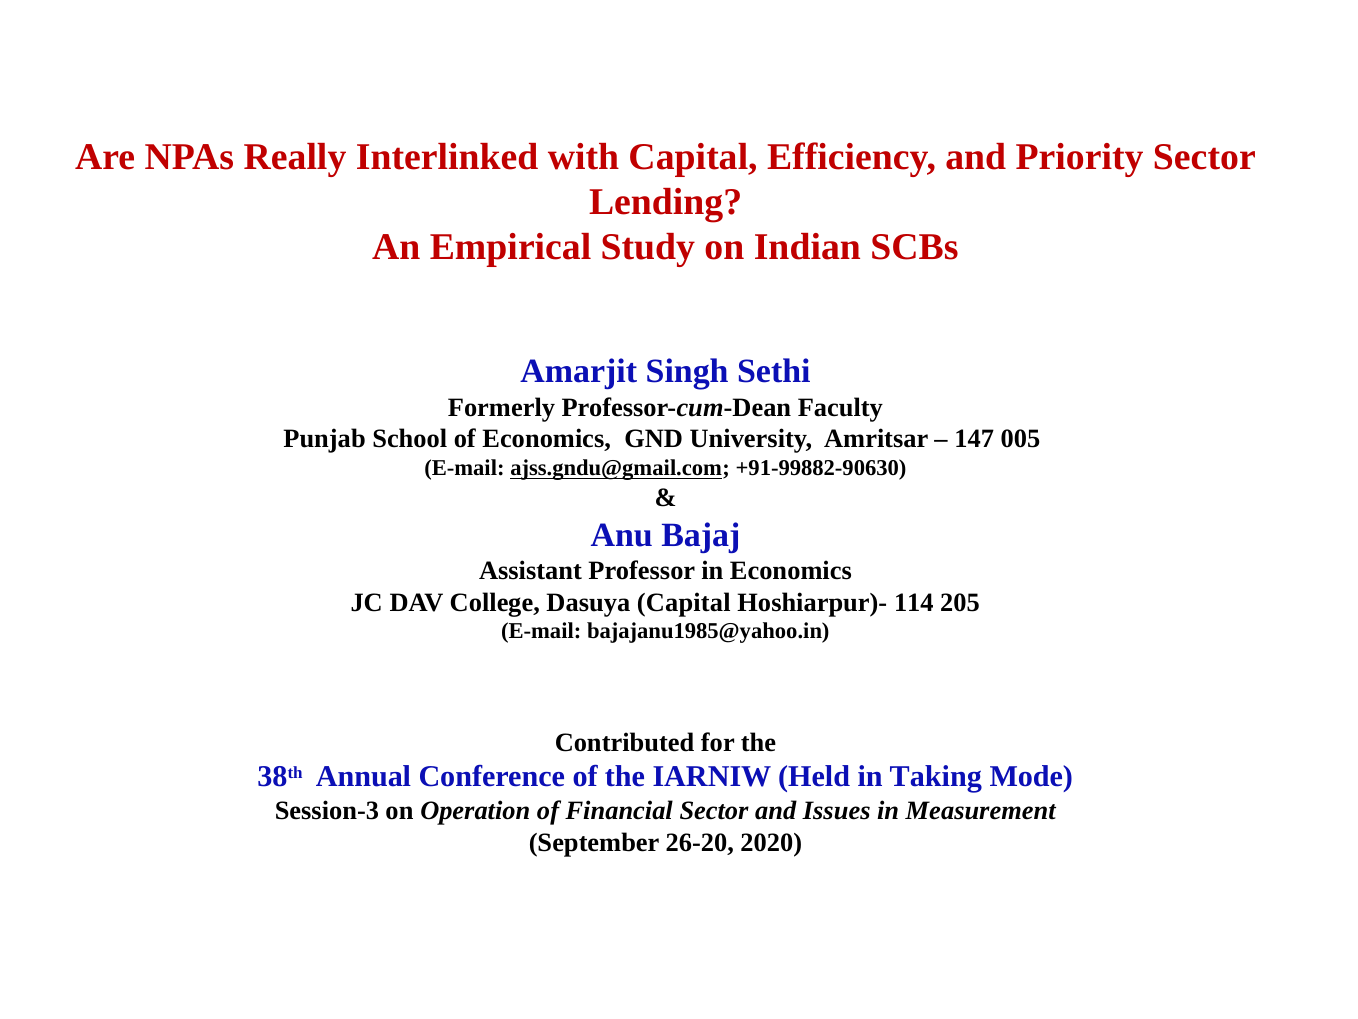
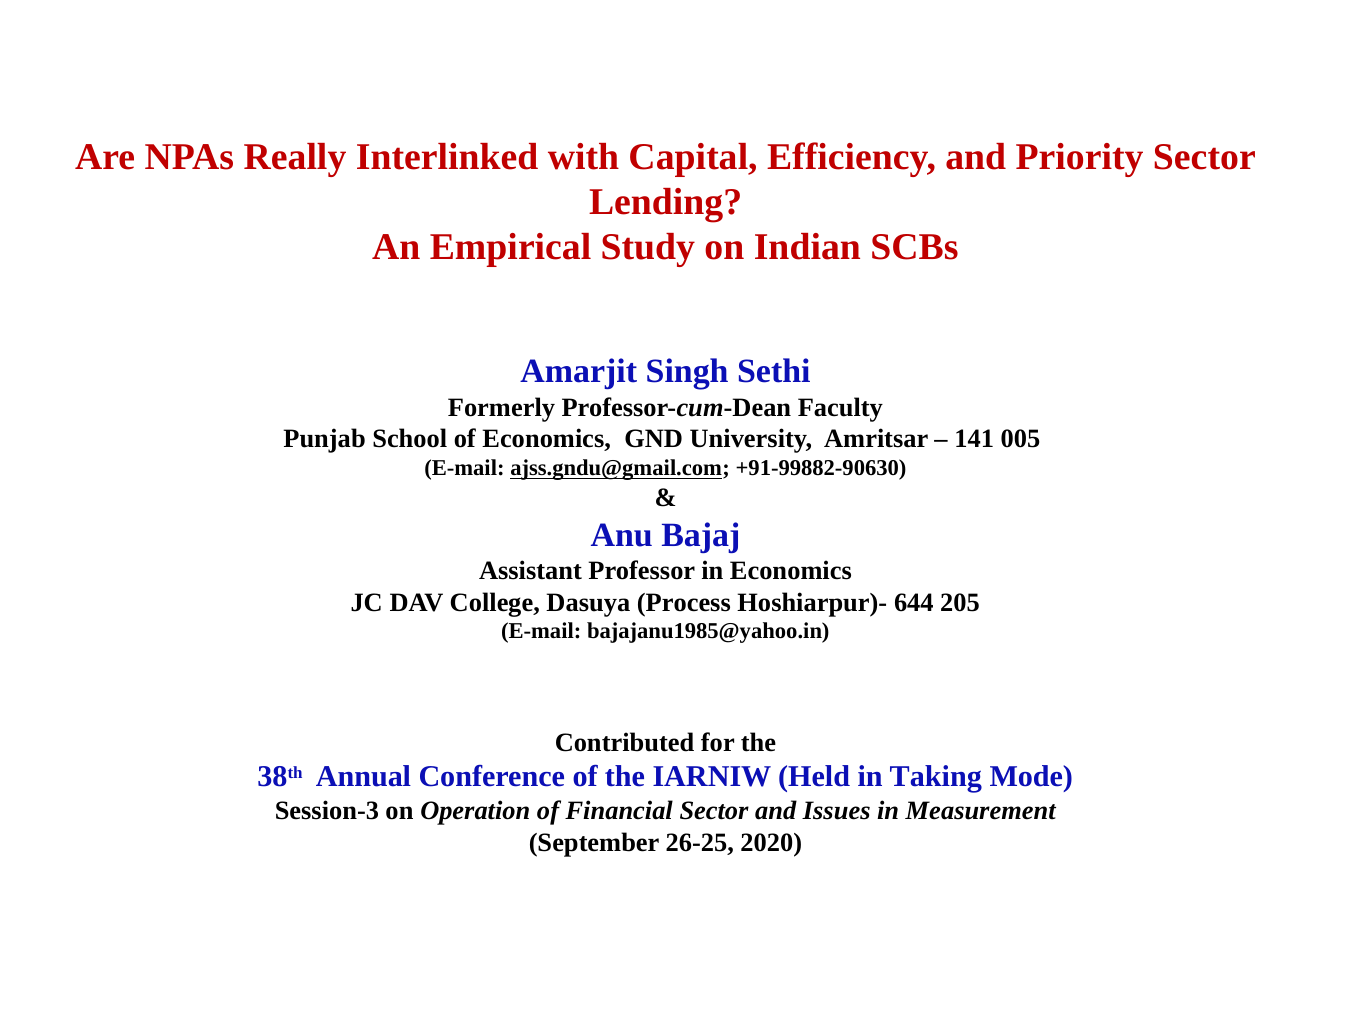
147: 147 -> 141
Dasuya Capital: Capital -> Process
114: 114 -> 644
26-20: 26-20 -> 26-25
